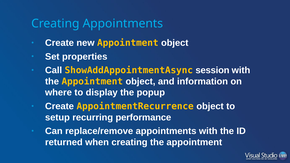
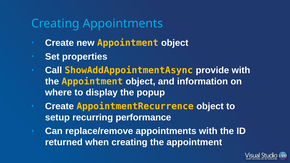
session: session -> provide
